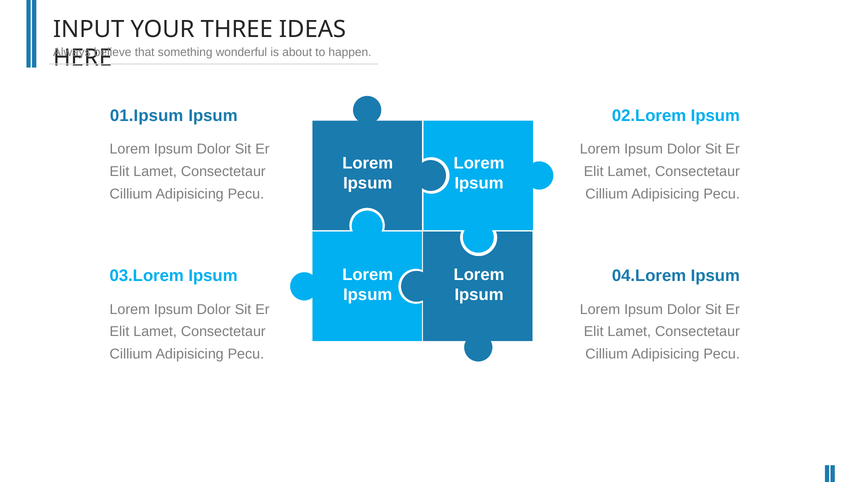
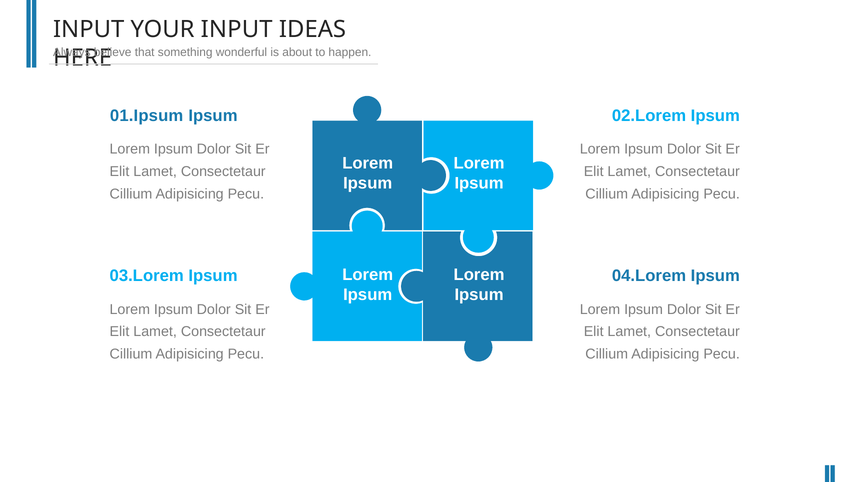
YOUR THREE: THREE -> INPUT
